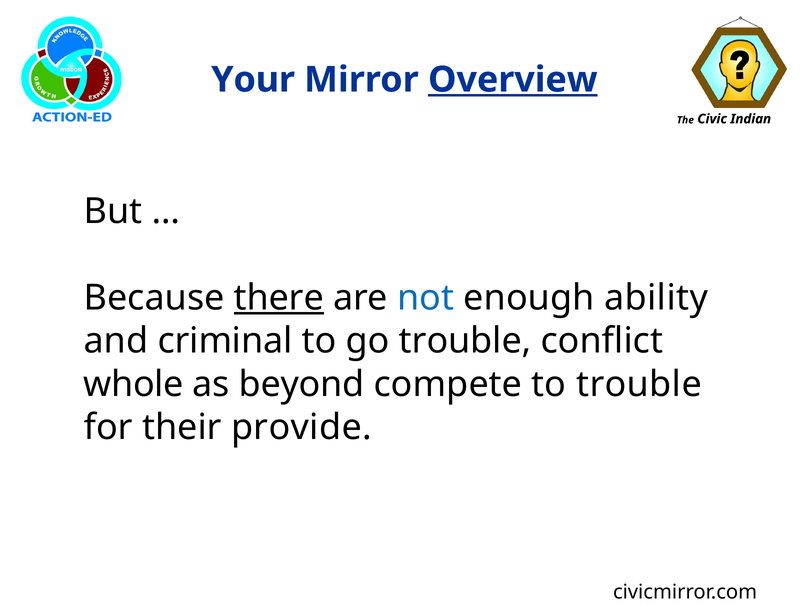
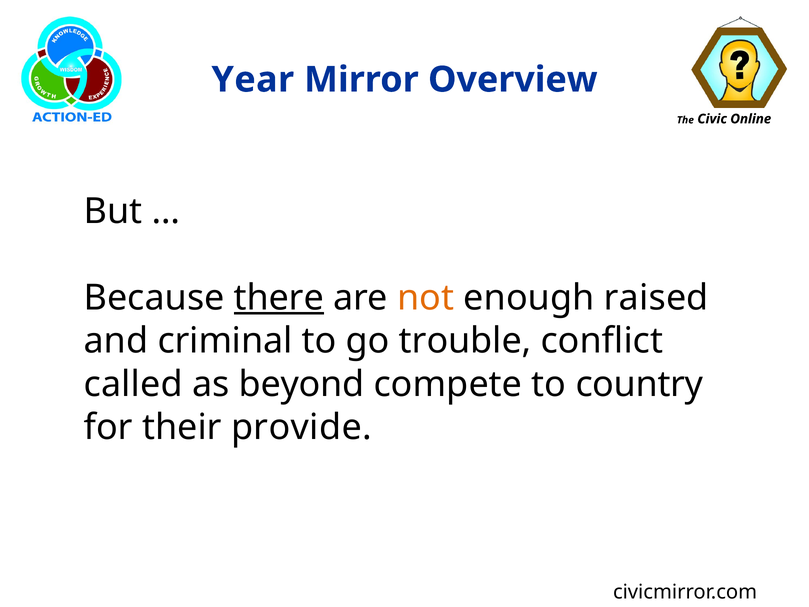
Your: Your -> Year
Overview underline: present -> none
Indian: Indian -> Online
not colour: blue -> orange
ability: ability -> raised
whole: whole -> called
to trouble: trouble -> country
